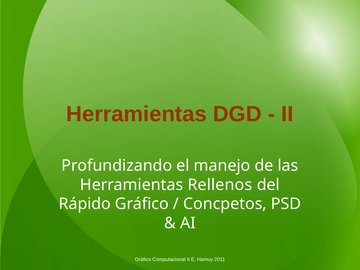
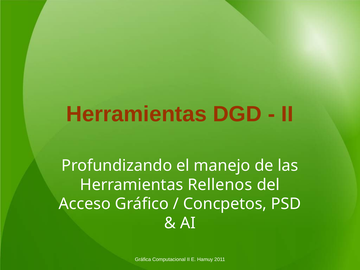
Rápido: Rápido -> Acceso
